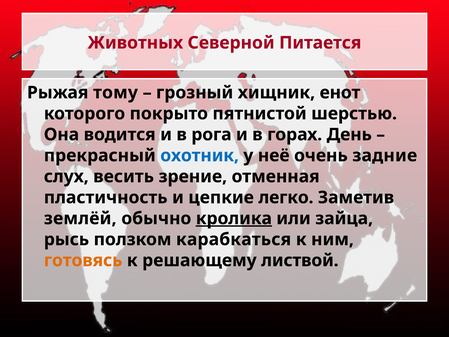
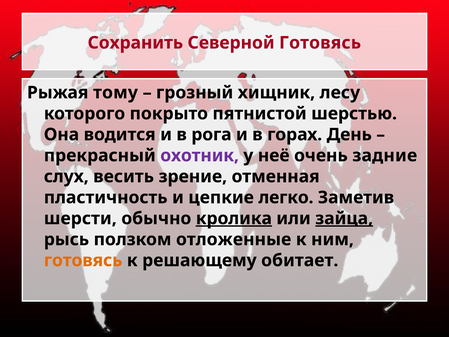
Животных: Животных -> Сохранить
Северной Питается: Питается -> Готовясь
енот: енот -> лесу
охотник colour: blue -> purple
землёй: землёй -> шерсти
зайца underline: none -> present
карабкаться: карабкаться -> отложенные
листвой: листвой -> обитает
